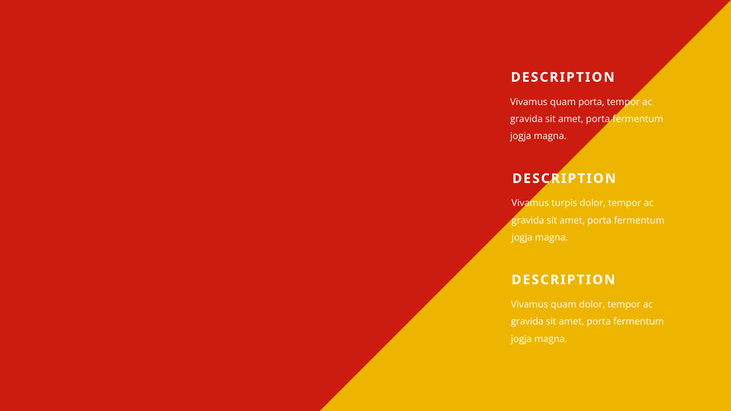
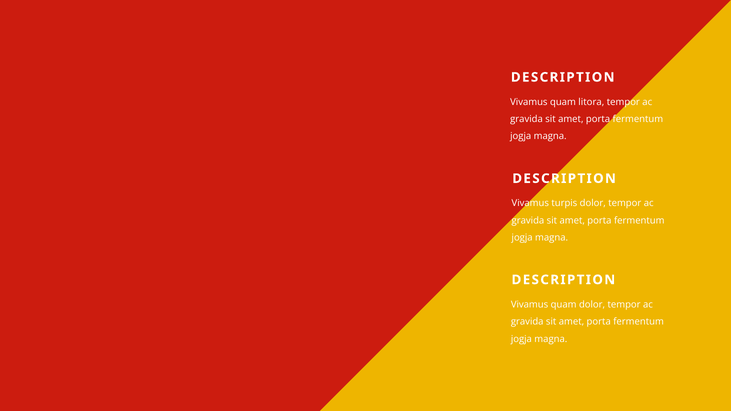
quam porta: porta -> litora
